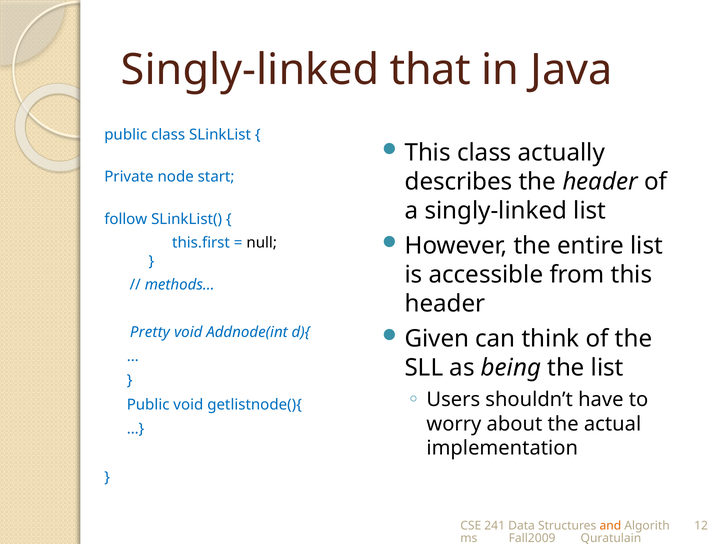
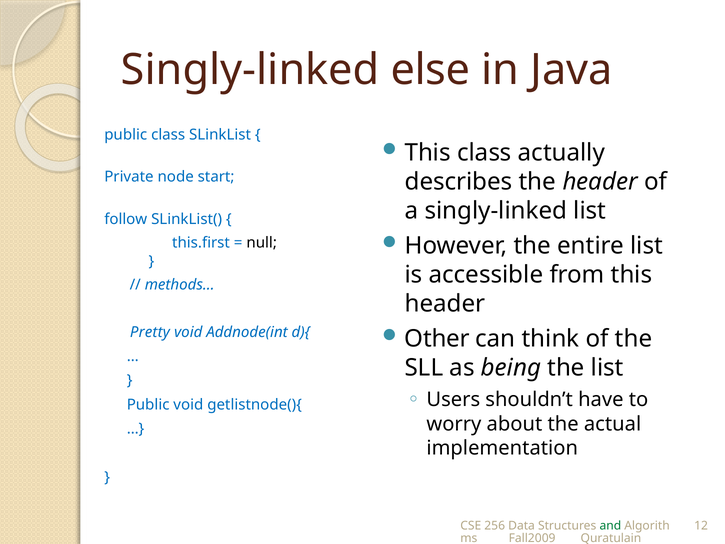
that: that -> else
Given: Given -> Other
241: 241 -> 256
and colour: orange -> green
